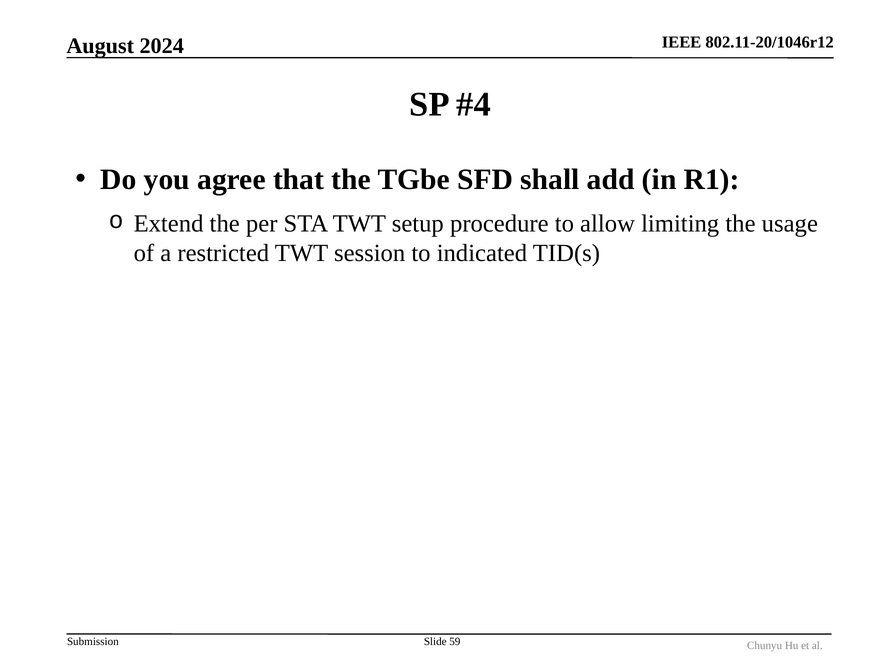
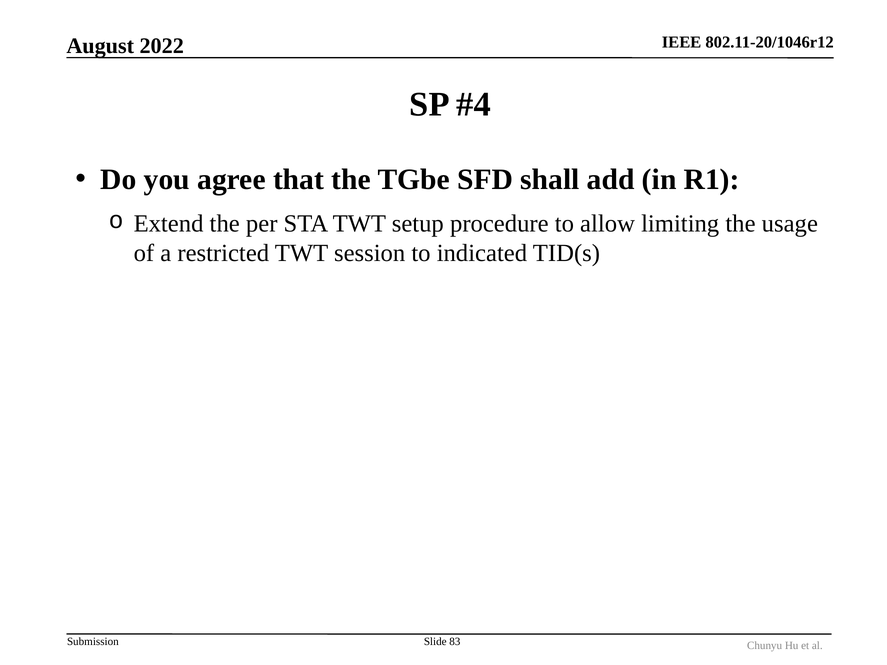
2024: 2024 -> 2022
59: 59 -> 83
